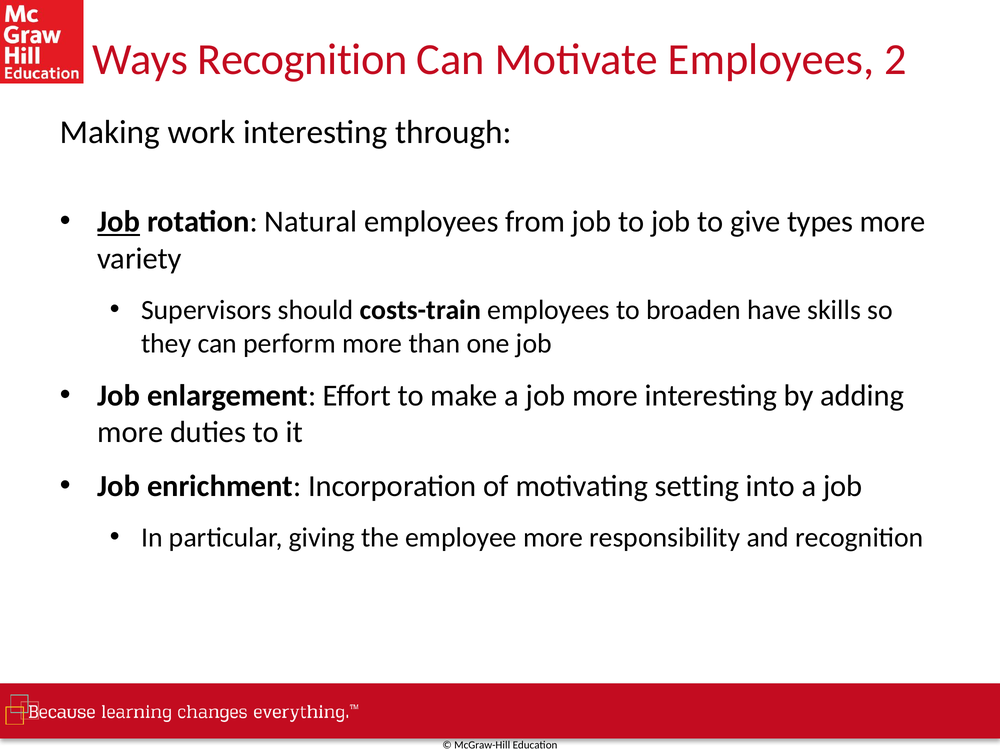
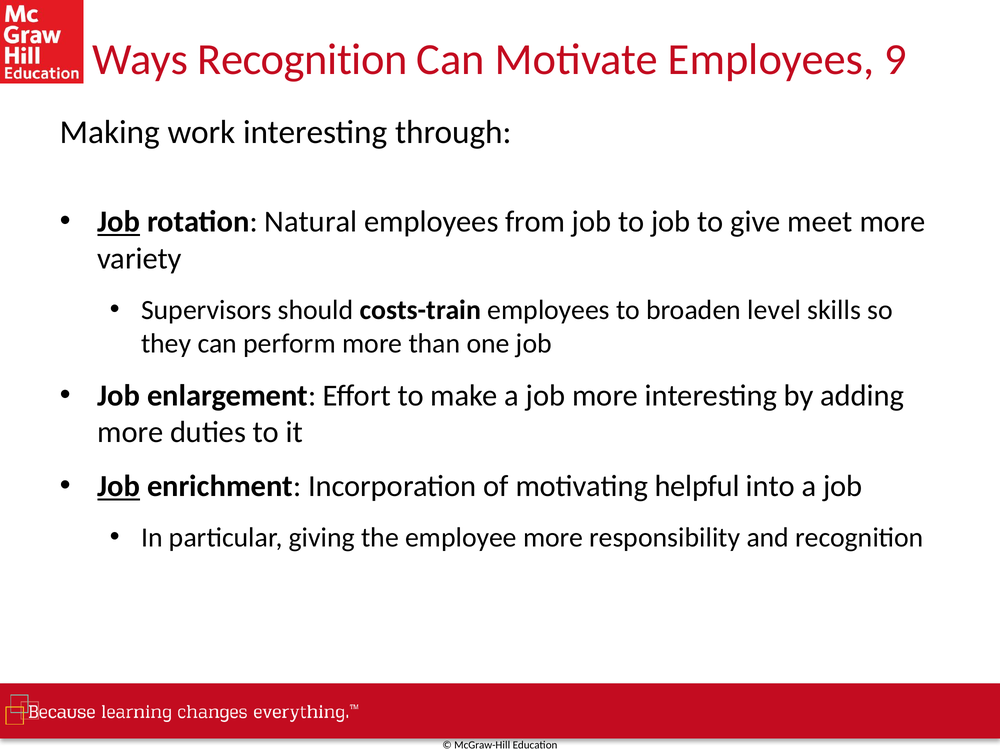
2: 2 -> 9
types: types -> meet
have: have -> level
Job at (119, 486) underline: none -> present
setting: setting -> helpful
